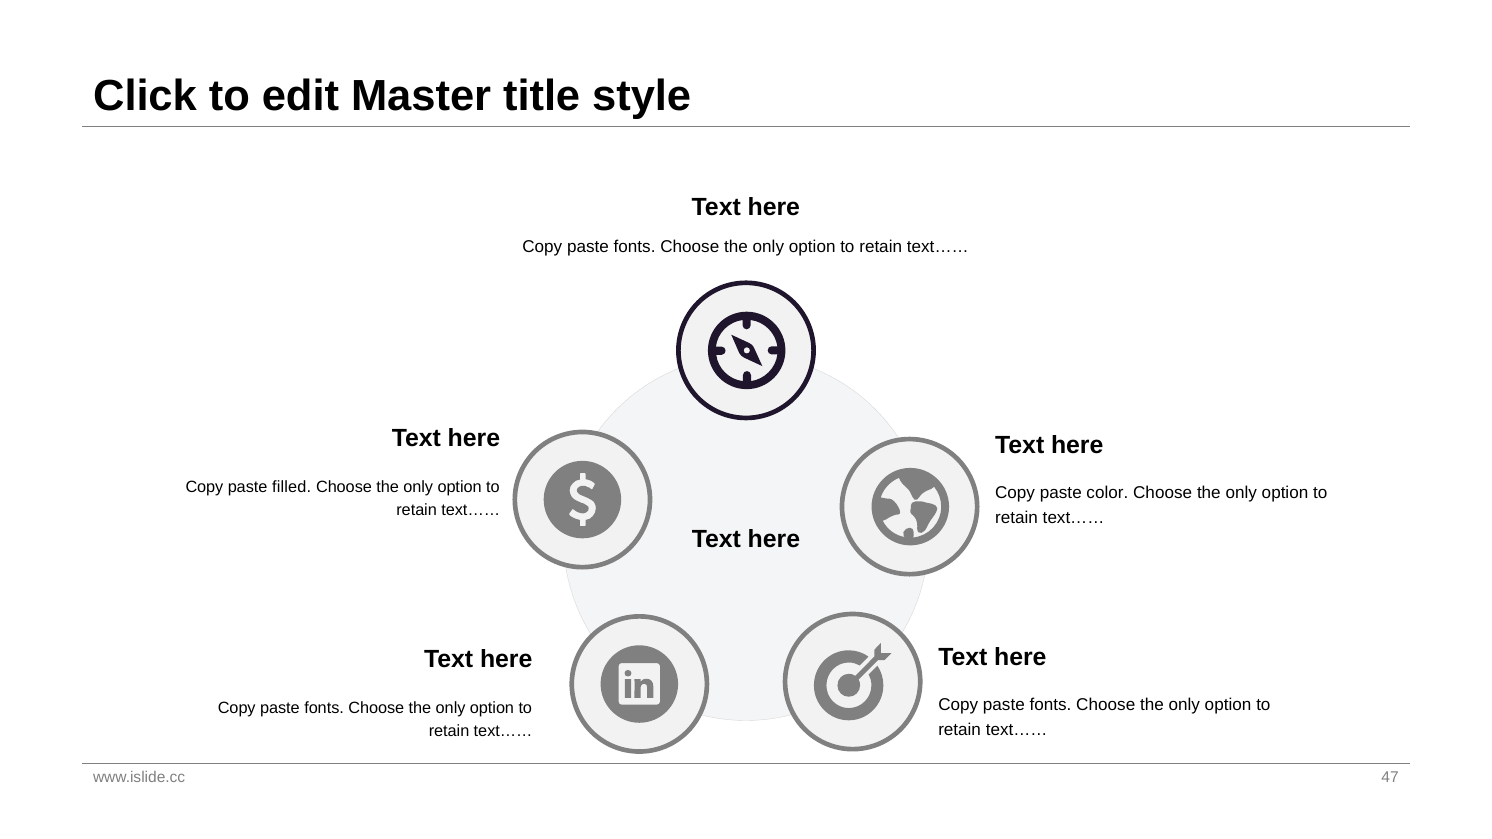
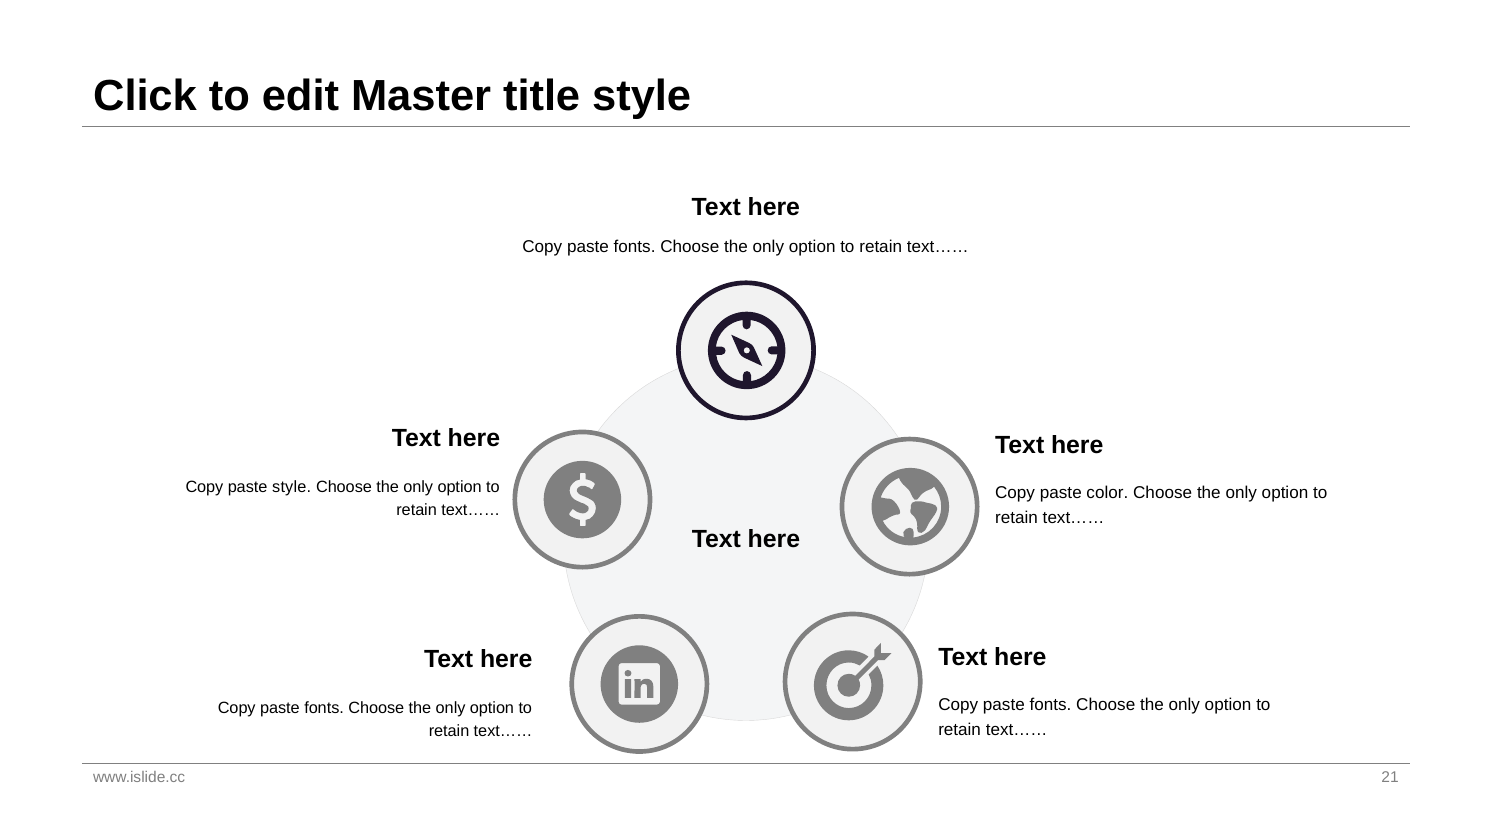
paste filled: filled -> style
47: 47 -> 21
